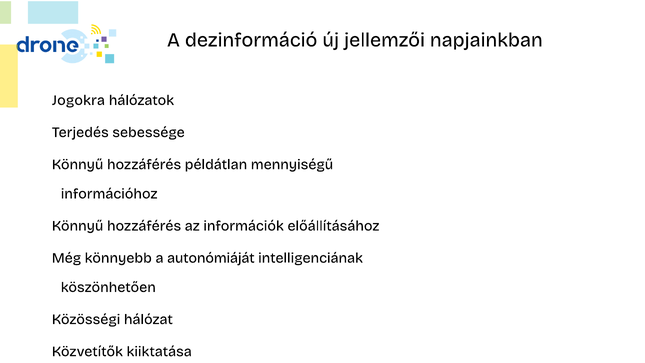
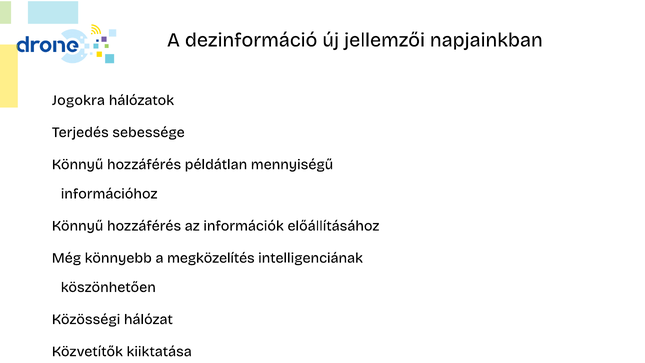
autonómiáját: autonómiáját -> megközelítés
